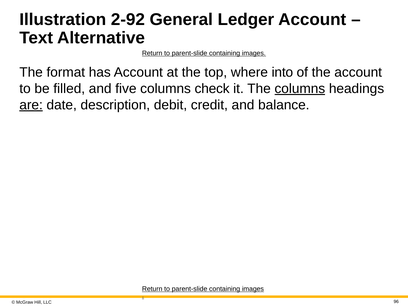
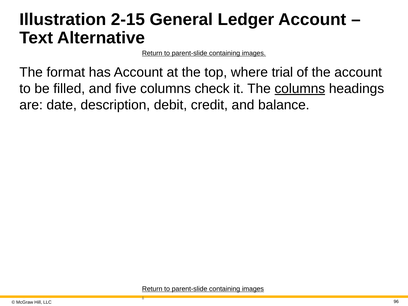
2-92: 2-92 -> 2-15
into: into -> trial
are underline: present -> none
